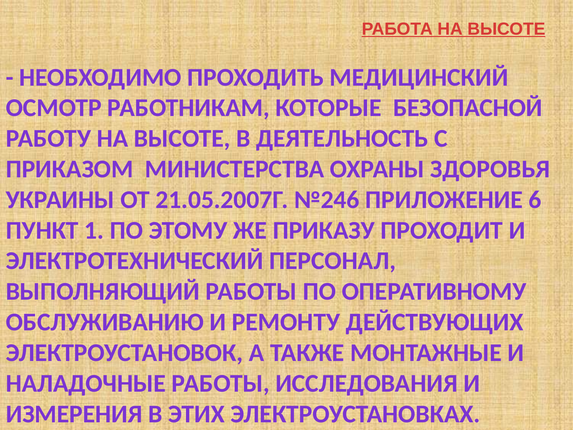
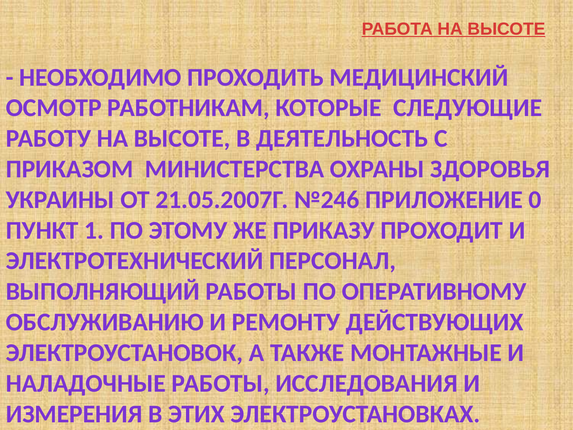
БЕЗОПАСНОЙ: БЕЗОПАСНОЙ -> СЛЕДУЮЩИЕ
6: 6 -> 0
